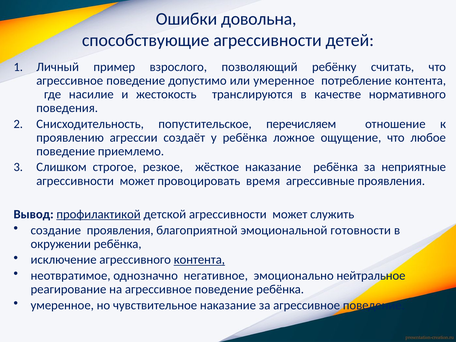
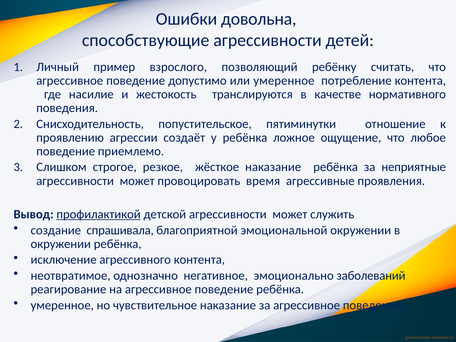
перечисляем: перечисляем -> пятиминутки
создание проявления: проявления -> спрашивала
эмоциональной готовности: готовности -> окружении
контента at (199, 260) underline: present -> none
нейтральное: нейтральное -> заболеваний
